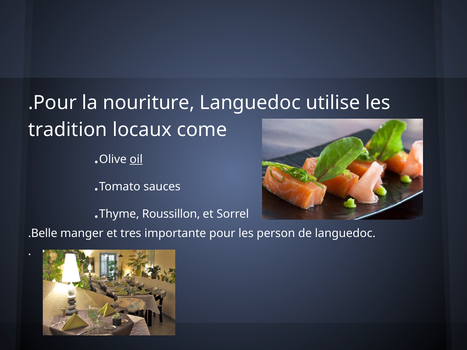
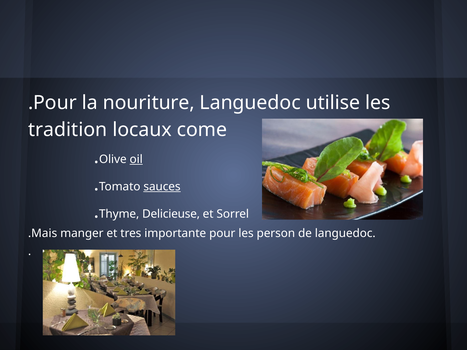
sauces underline: none -> present
Roussillon: Roussillon -> Delicieuse
.Belle: .Belle -> .Mais
